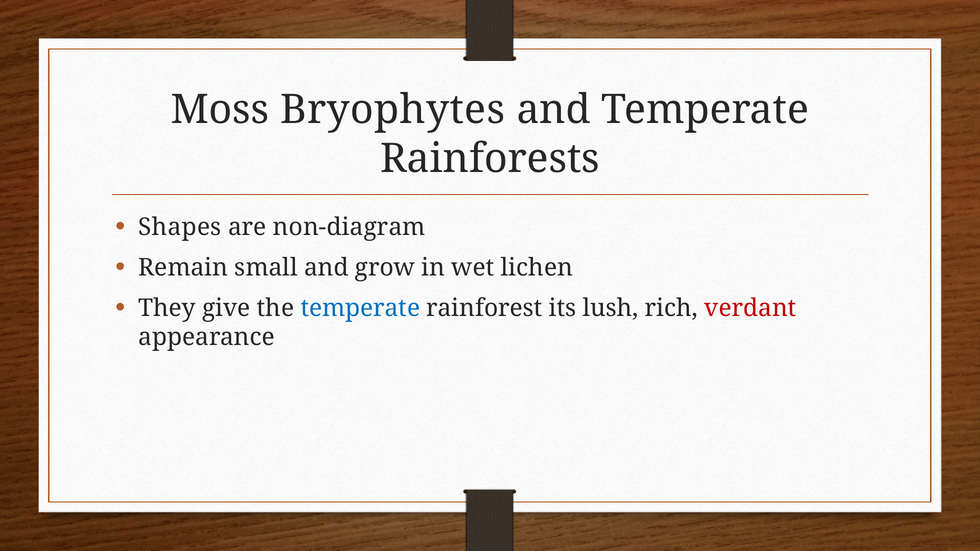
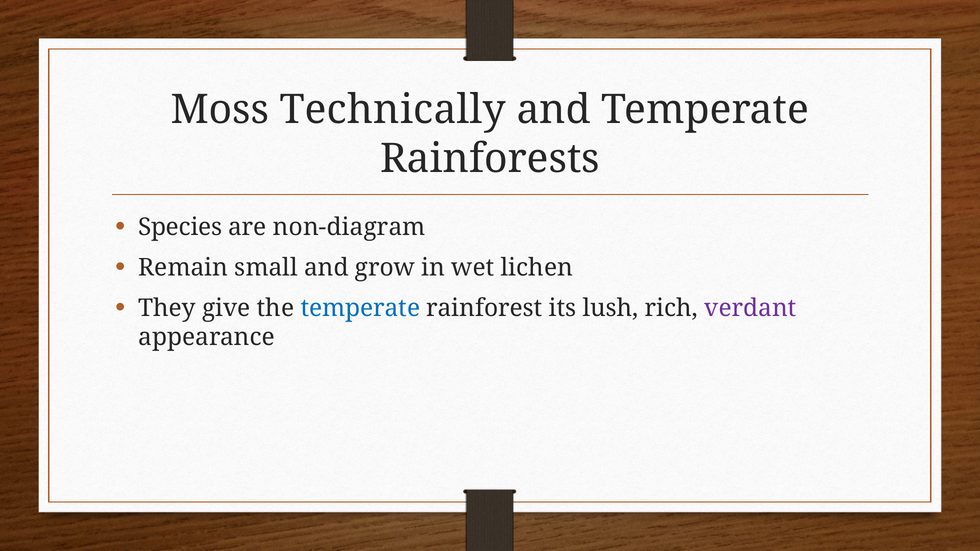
Bryophytes: Bryophytes -> Technically
Shapes: Shapes -> Species
verdant colour: red -> purple
